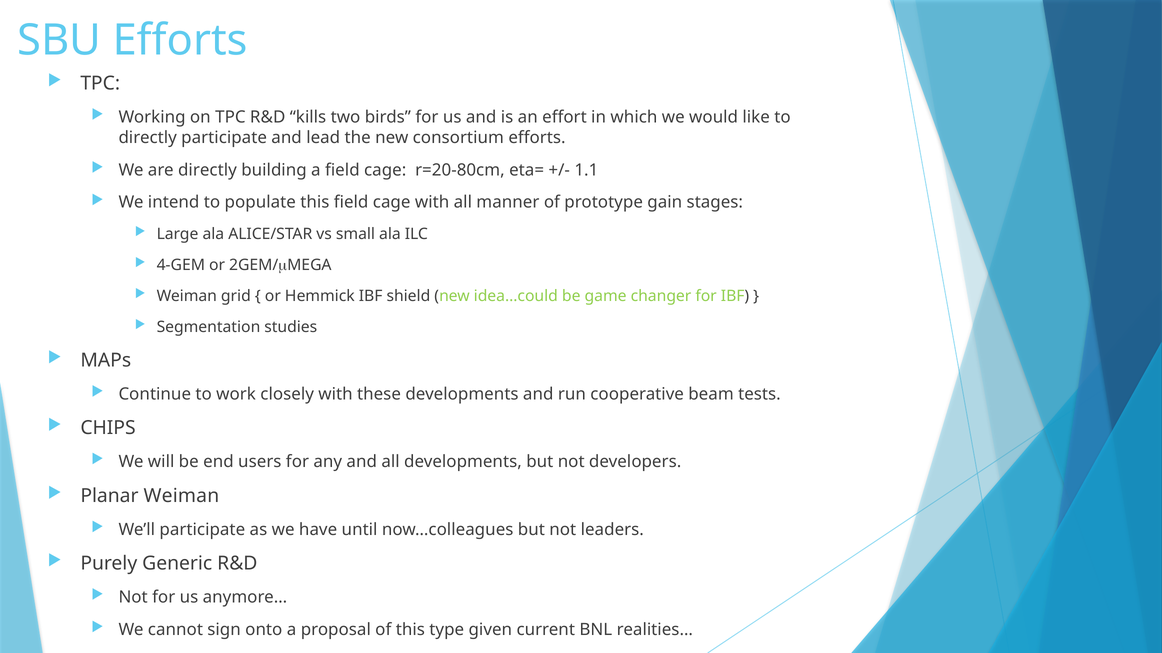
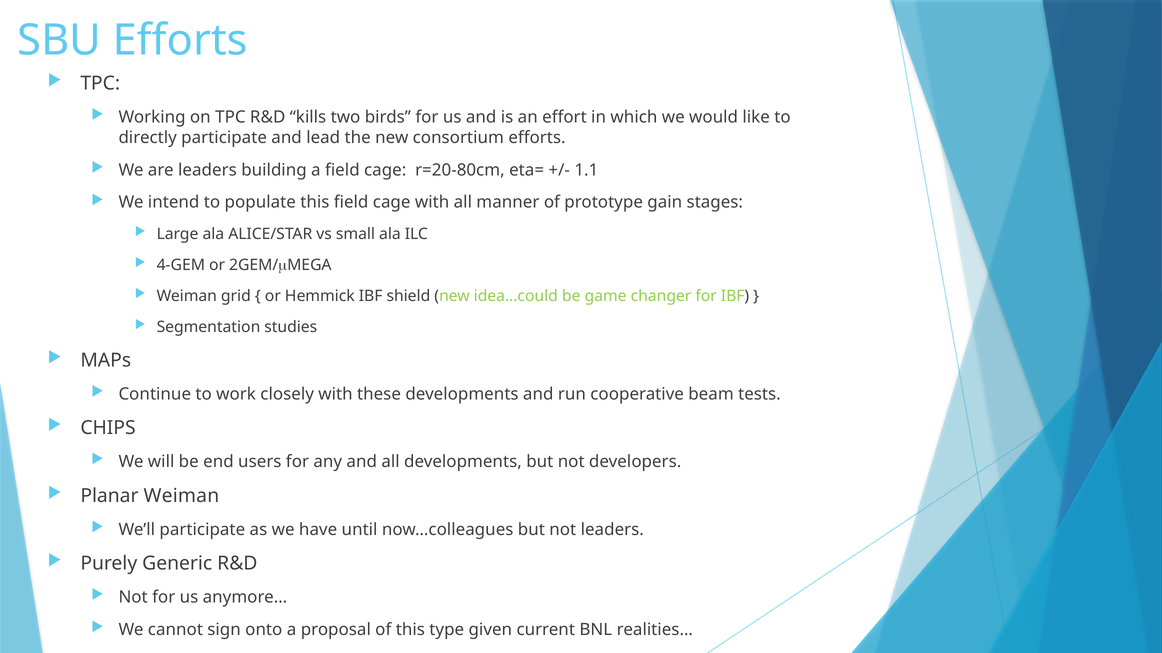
are directly: directly -> leaders
